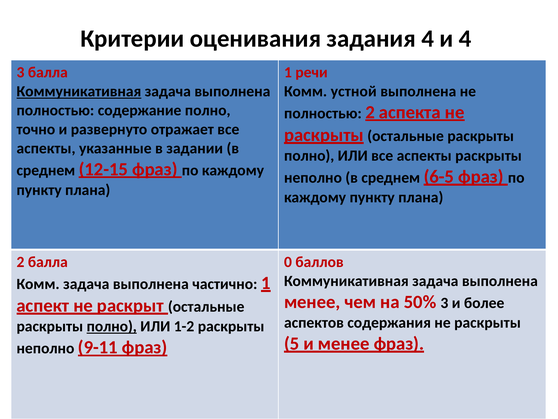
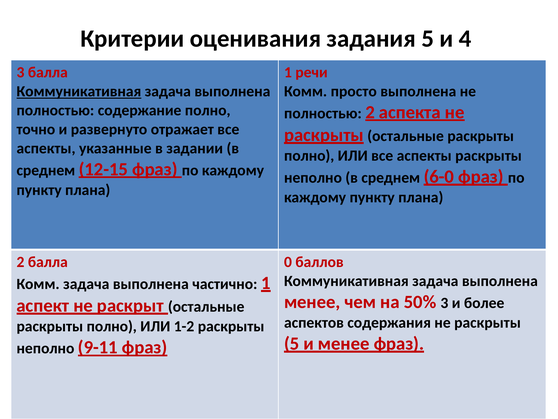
задания 4: 4 -> 5
устной: устной -> просто
6-5: 6-5 -> 6-0
полно at (112, 326) underline: present -> none
